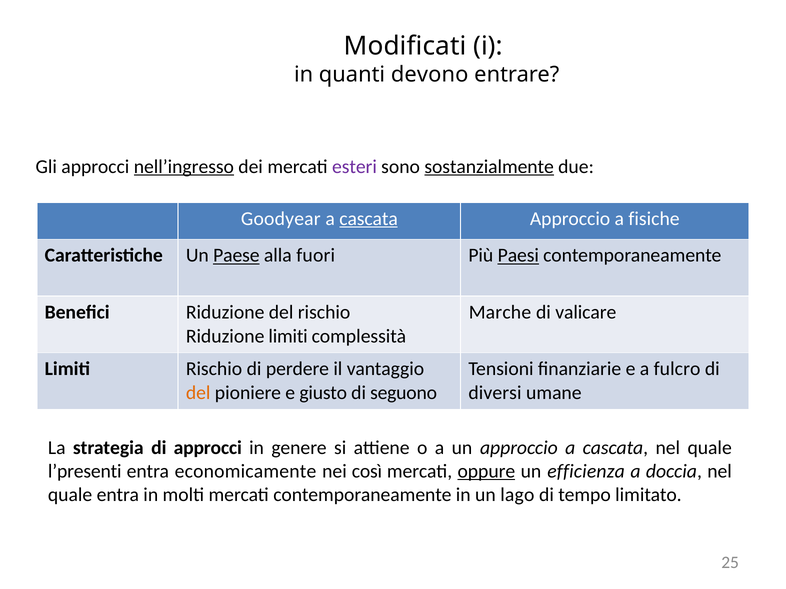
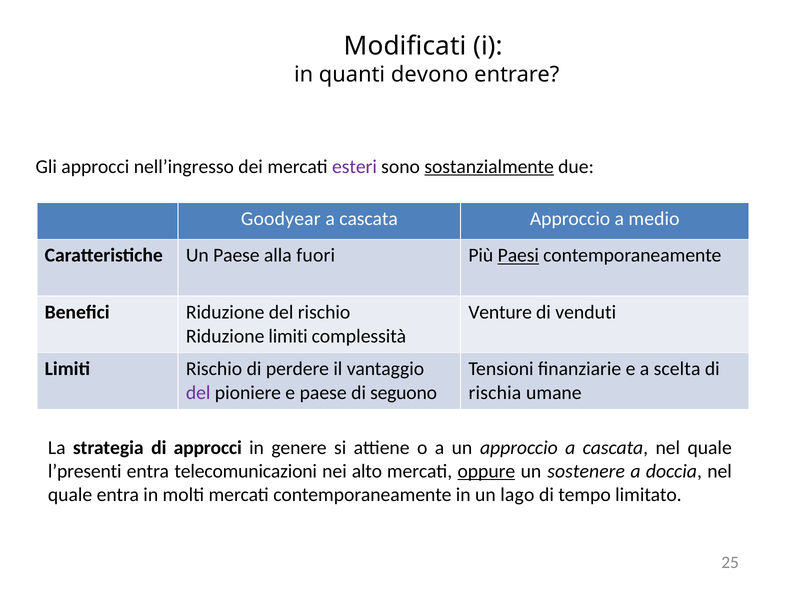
nell’ingresso underline: present -> none
cascata at (369, 219) underline: present -> none
fisiche: fisiche -> medio
Paese at (236, 256) underline: present -> none
Marche: Marche -> Venture
valicare: valicare -> venduti
fulcro: fulcro -> scelta
del at (198, 393) colour: orange -> purple
e giusto: giusto -> paese
diversi: diversi -> rischia
economicamente: economicamente -> telecomunicazioni
così: così -> alto
efficienza: efficienza -> sostenere
